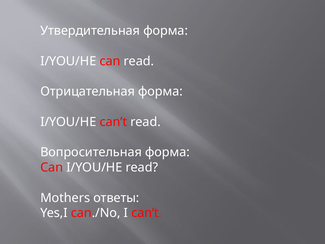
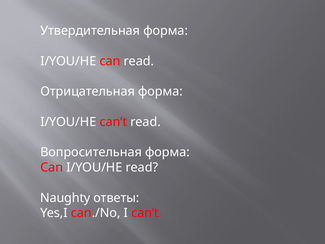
Mothers: Mothers -> Naughty
